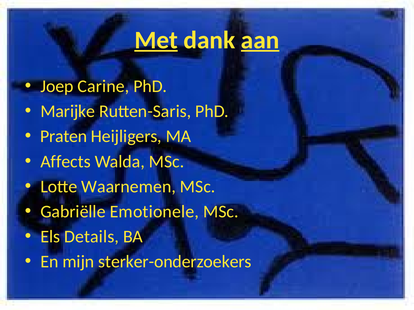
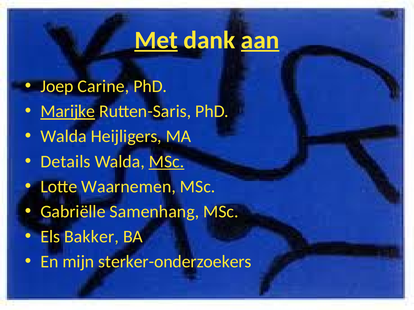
Marijke underline: none -> present
Praten at (64, 137): Praten -> Walda
Affects: Affects -> Details
MSc at (167, 162) underline: none -> present
Emotionele: Emotionele -> Samenhang
Details: Details -> Bakker
